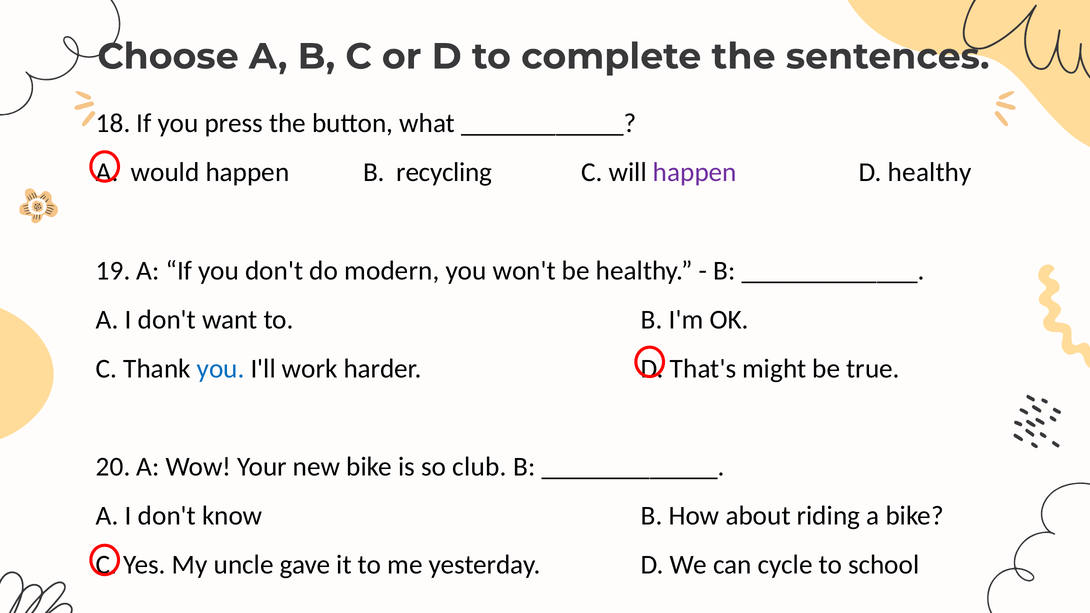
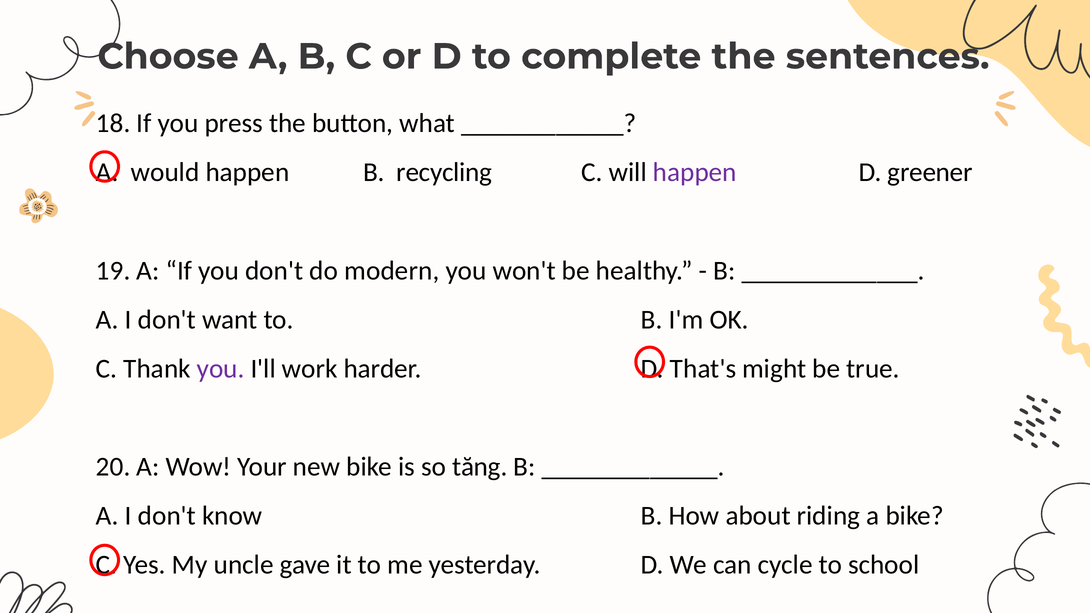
D healthy: healthy -> greener
you at (221, 369) colour: blue -> purple
club: club -> tăng
